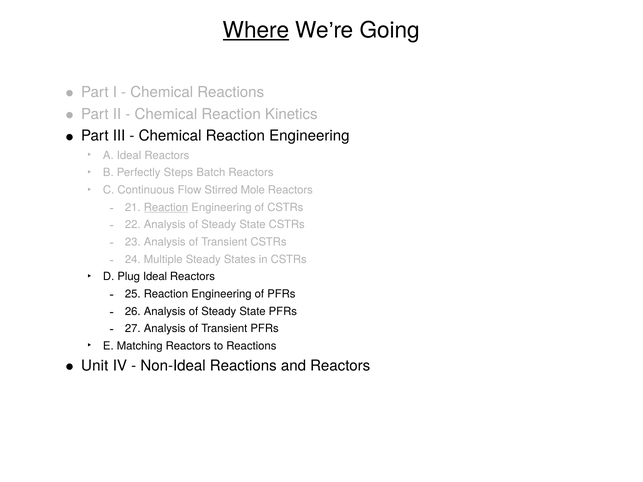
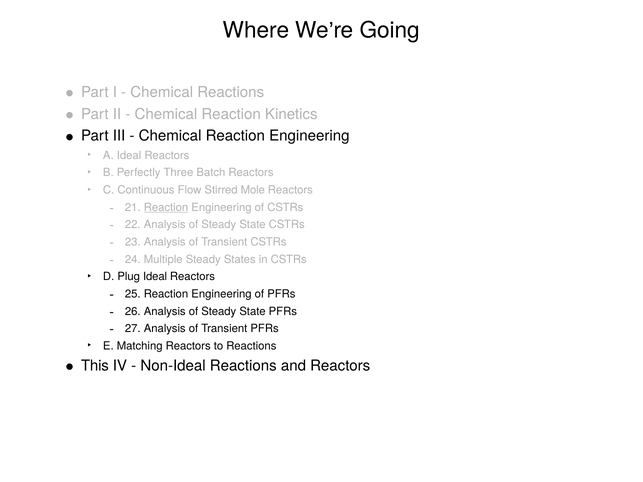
Where underline: present -> none
Steps: Steps -> Three
Unit: Unit -> This
